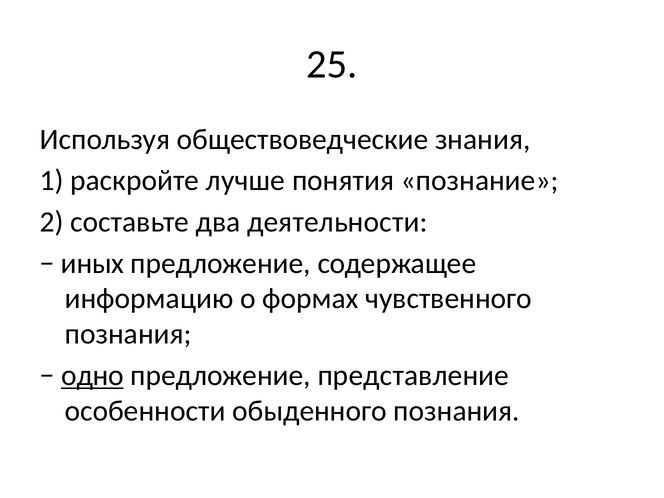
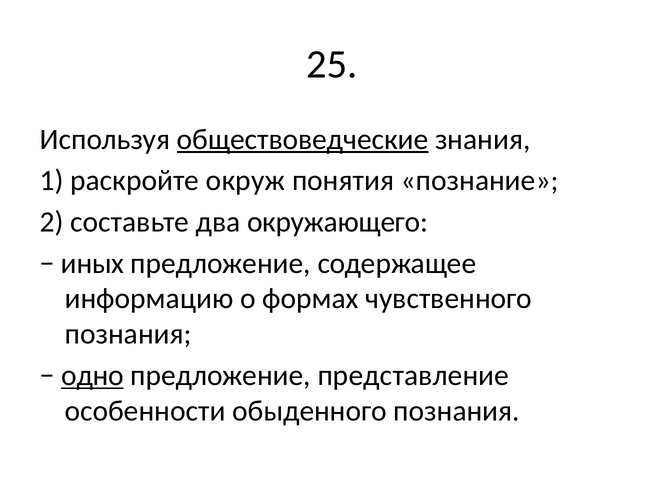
обществоведческие underline: none -> present
лучше: лучше -> окруж
деятельности: деятельности -> окружающего
